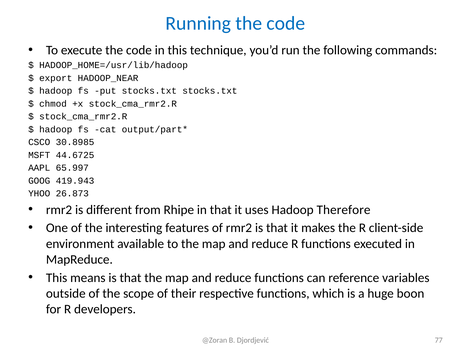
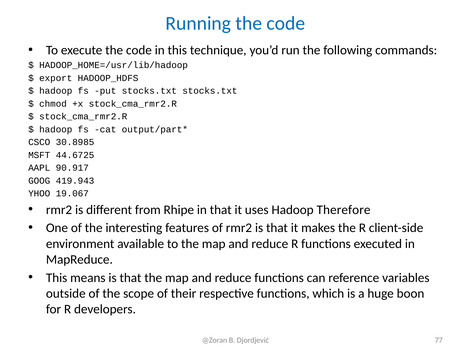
HADOOP_NEAR: HADOOP_NEAR -> HADOOP_HDFS
65.997: 65.997 -> 90.917
26.873: 26.873 -> 19.067
